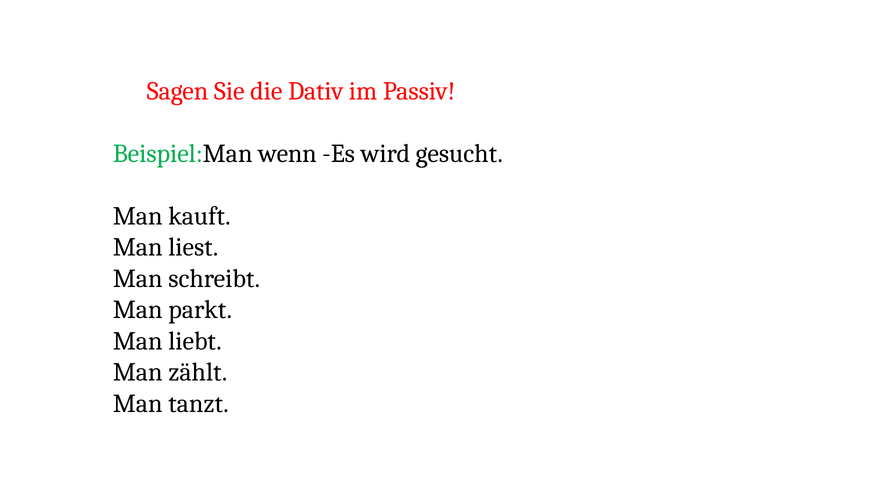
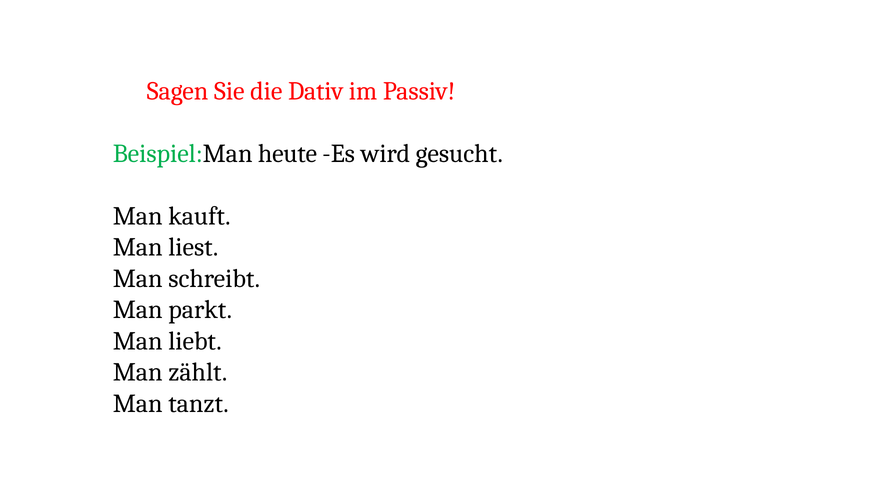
wenn: wenn -> heute
